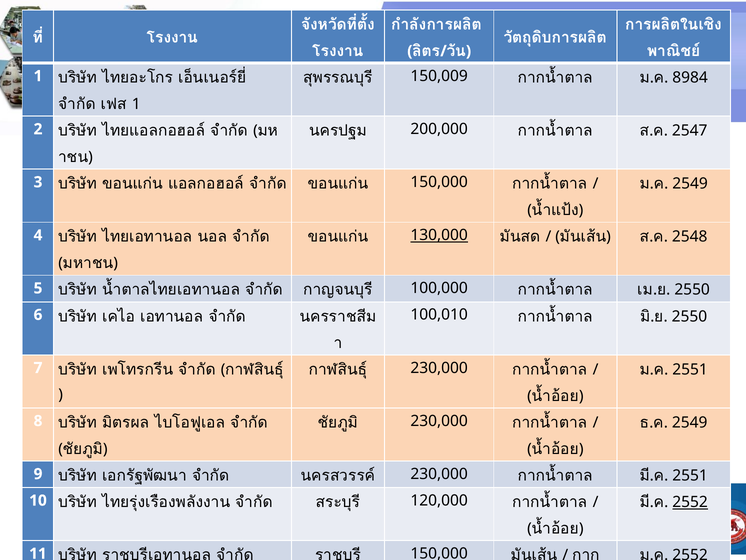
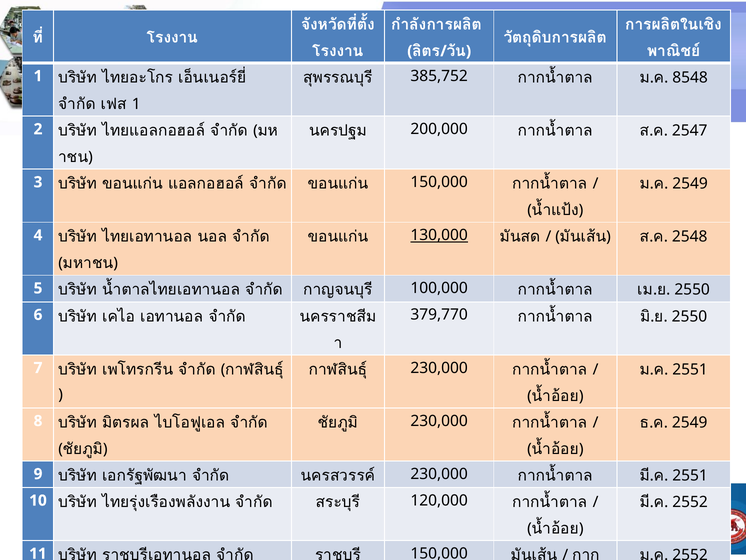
150,009: 150,009 -> 385,752
8984: 8984 -> 8548
100,010: 100,010 -> 379,770
2552 at (690, 502) underline: present -> none
